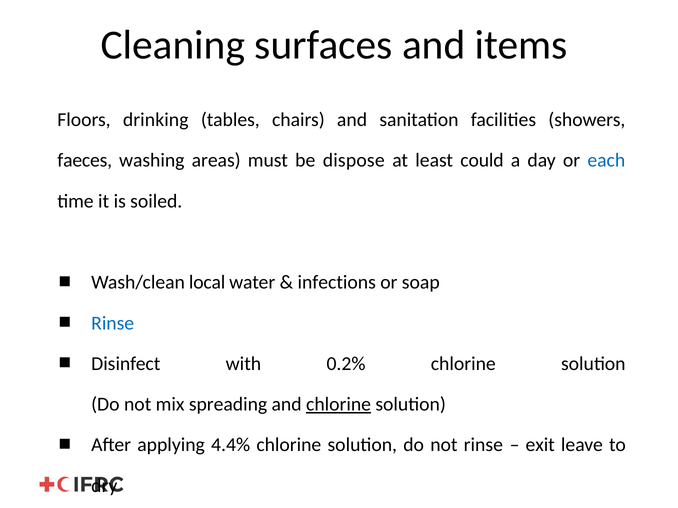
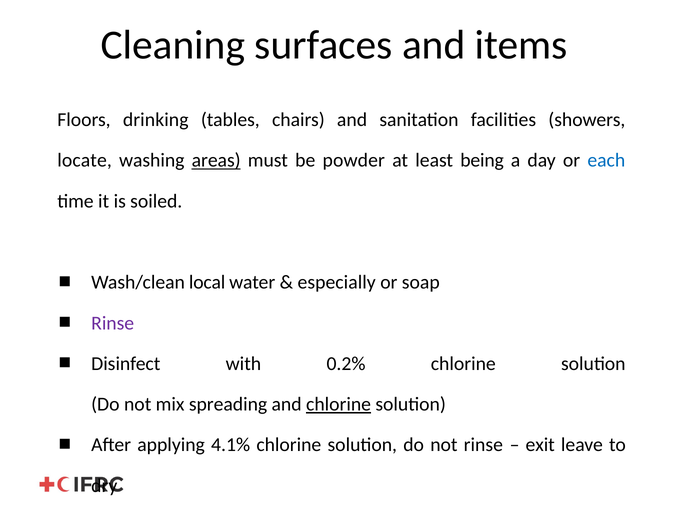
faeces: faeces -> locate
areas underline: none -> present
dispose: dispose -> powder
could: could -> being
infections: infections -> especially
Rinse at (113, 323) colour: blue -> purple
4.4%: 4.4% -> 4.1%
